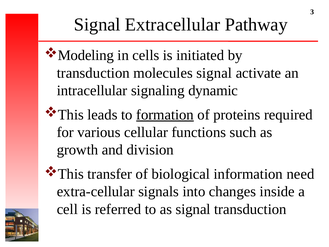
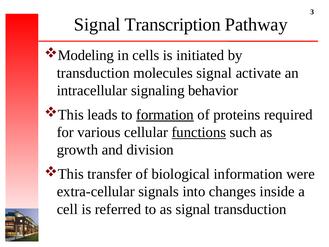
Extracellular: Extracellular -> Transcription
dynamic: dynamic -> behavior
functions underline: none -> present
need: need -> were
